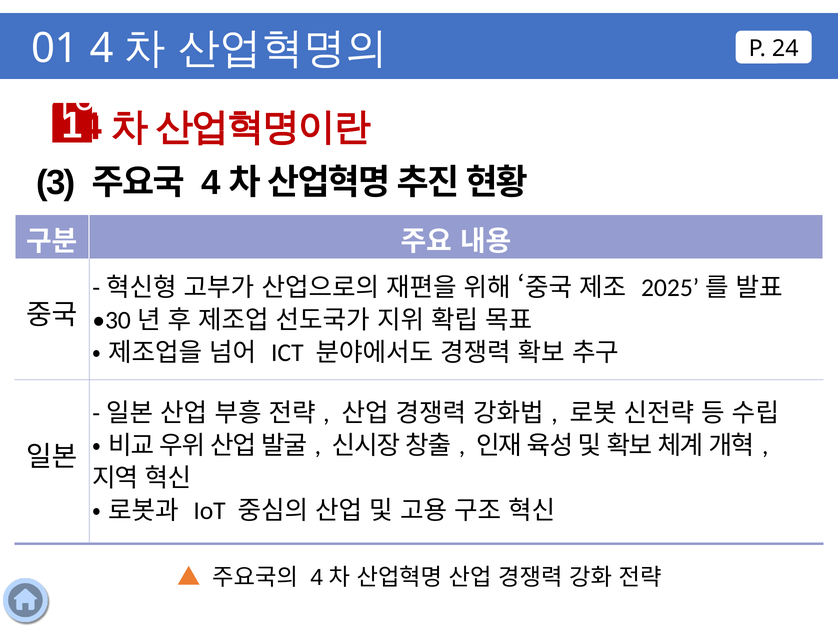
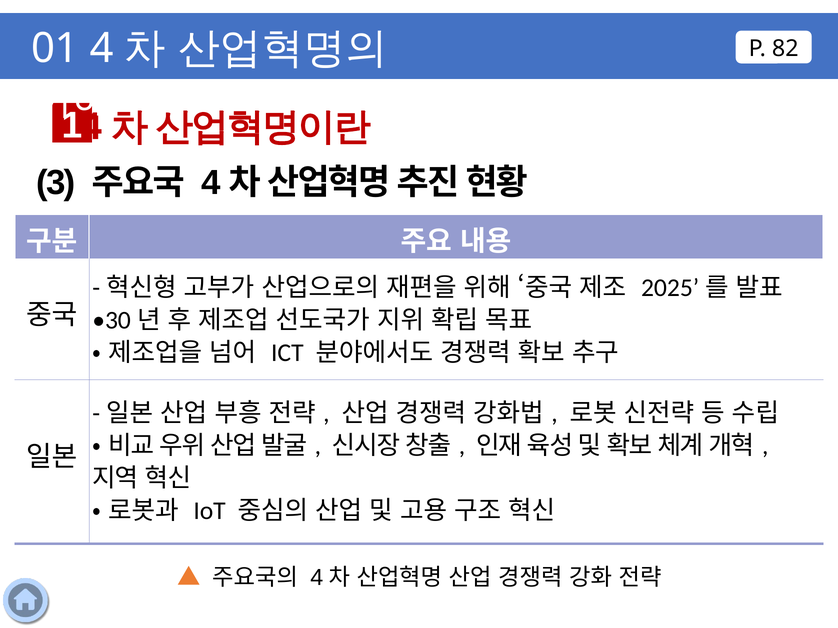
24: 24 -> 82
